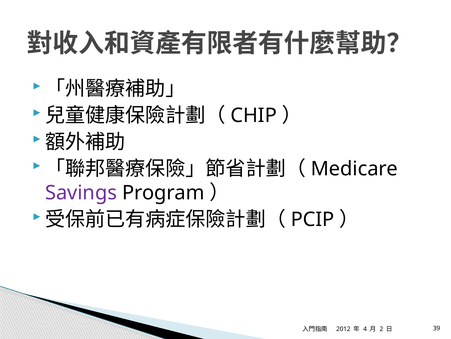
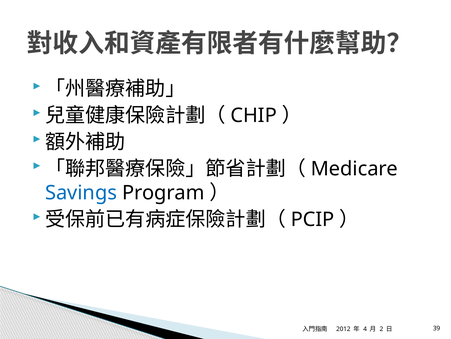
Savings colour: purple -> blue
